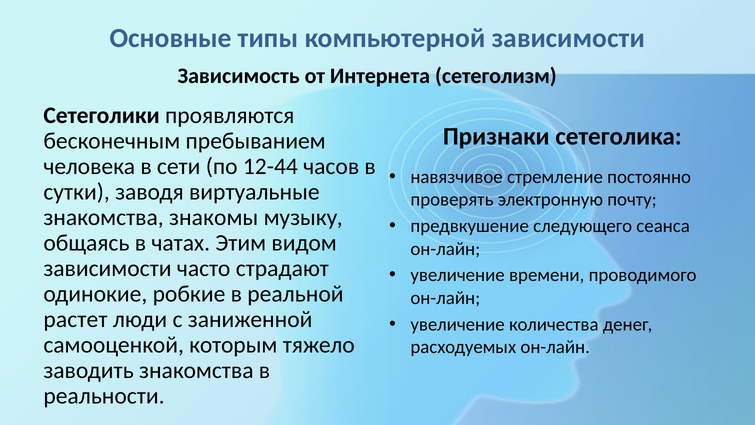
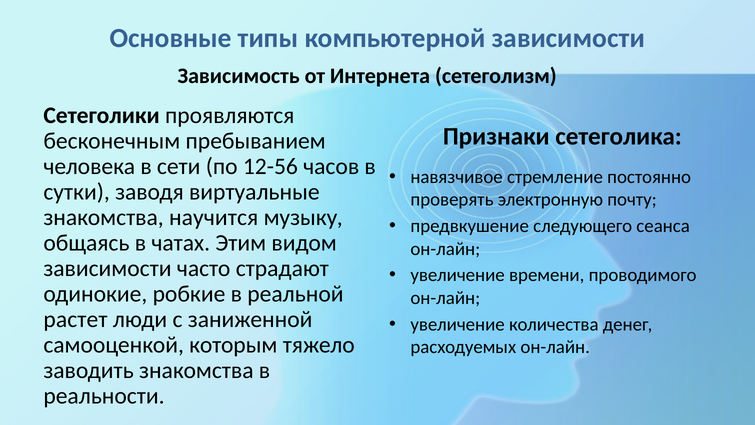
12-44: 12-44 -> 12-56
знакомы: знакомы -> научится
